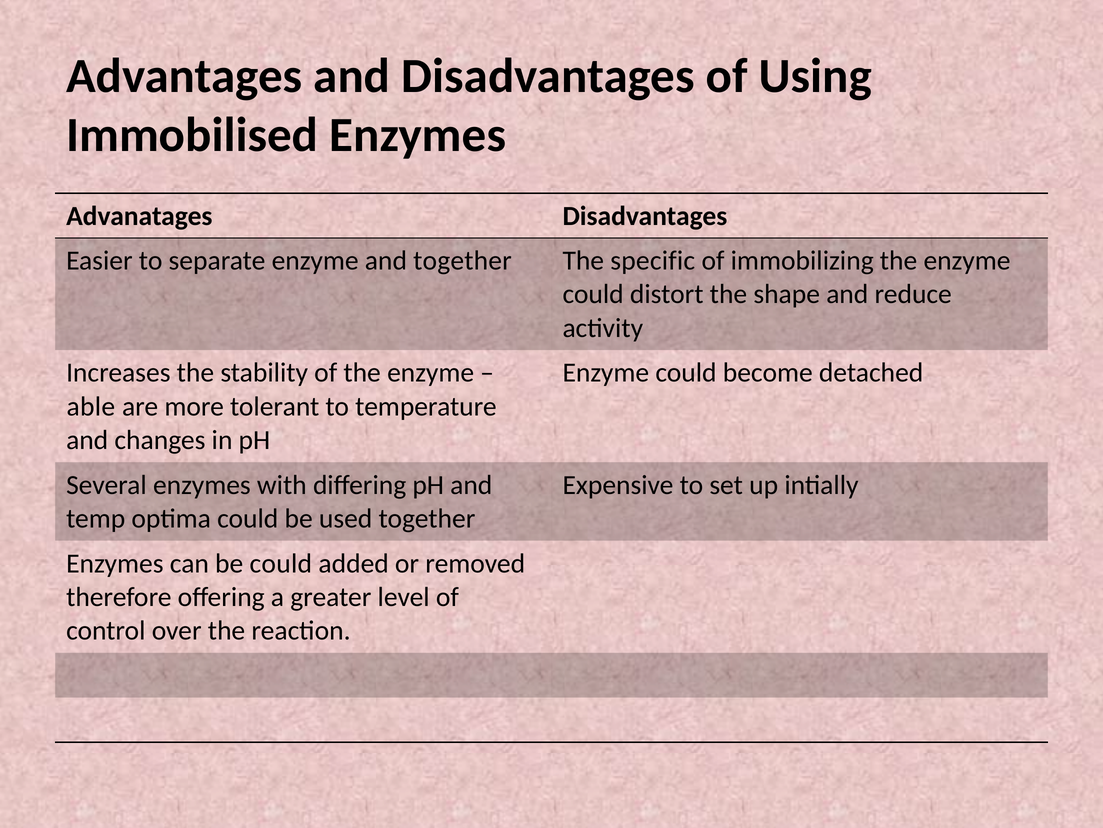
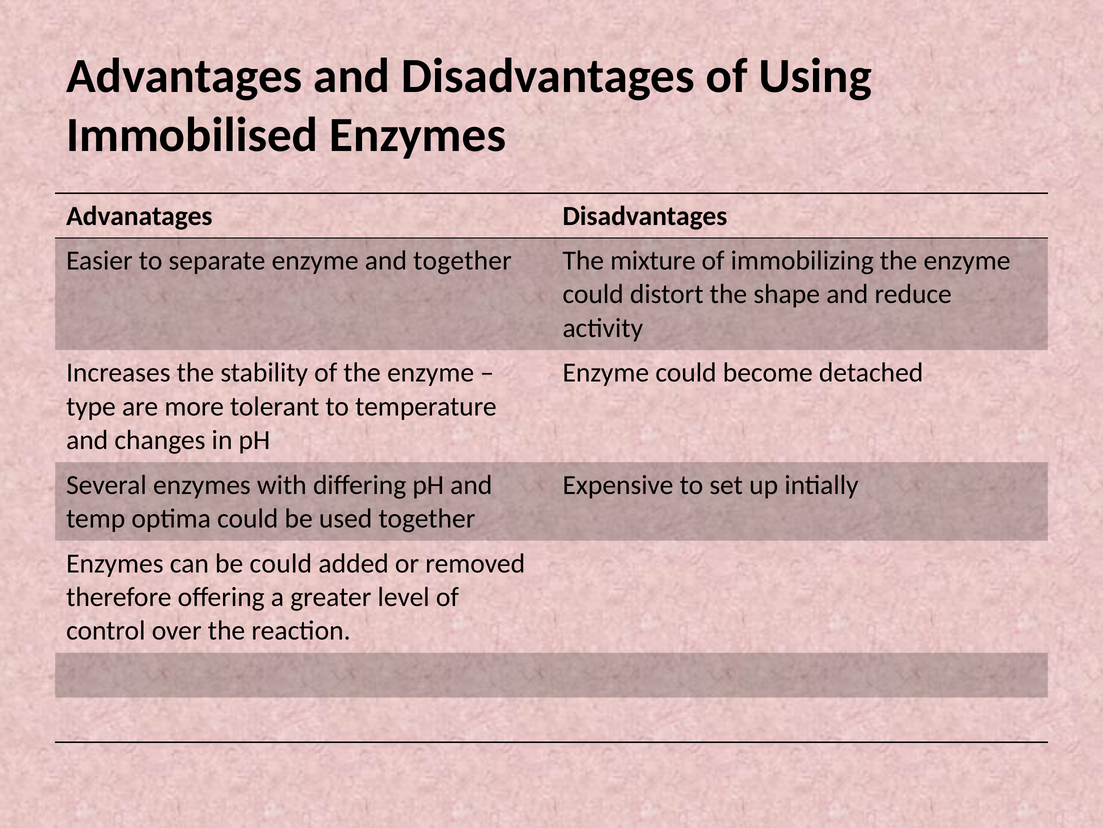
specific: specific -> mixture
able: able -> type
